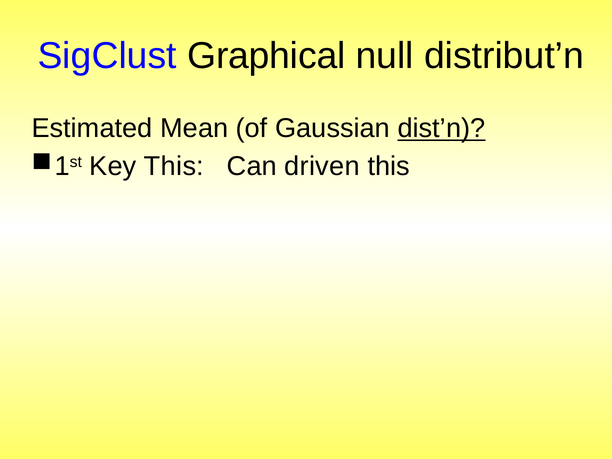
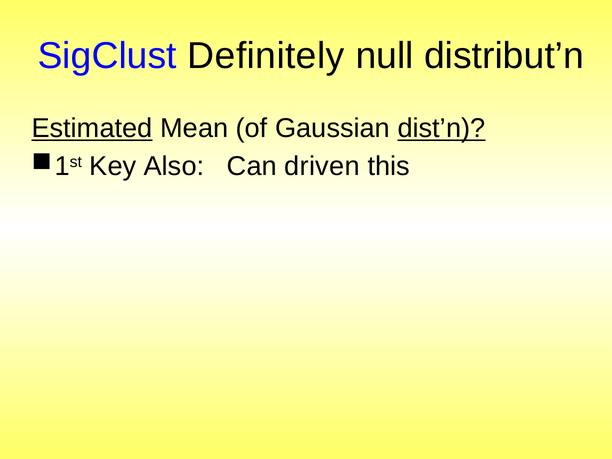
Graphical: Graphical -> Definitely
Estimated underline: none -> present
Key This: This -> Also
